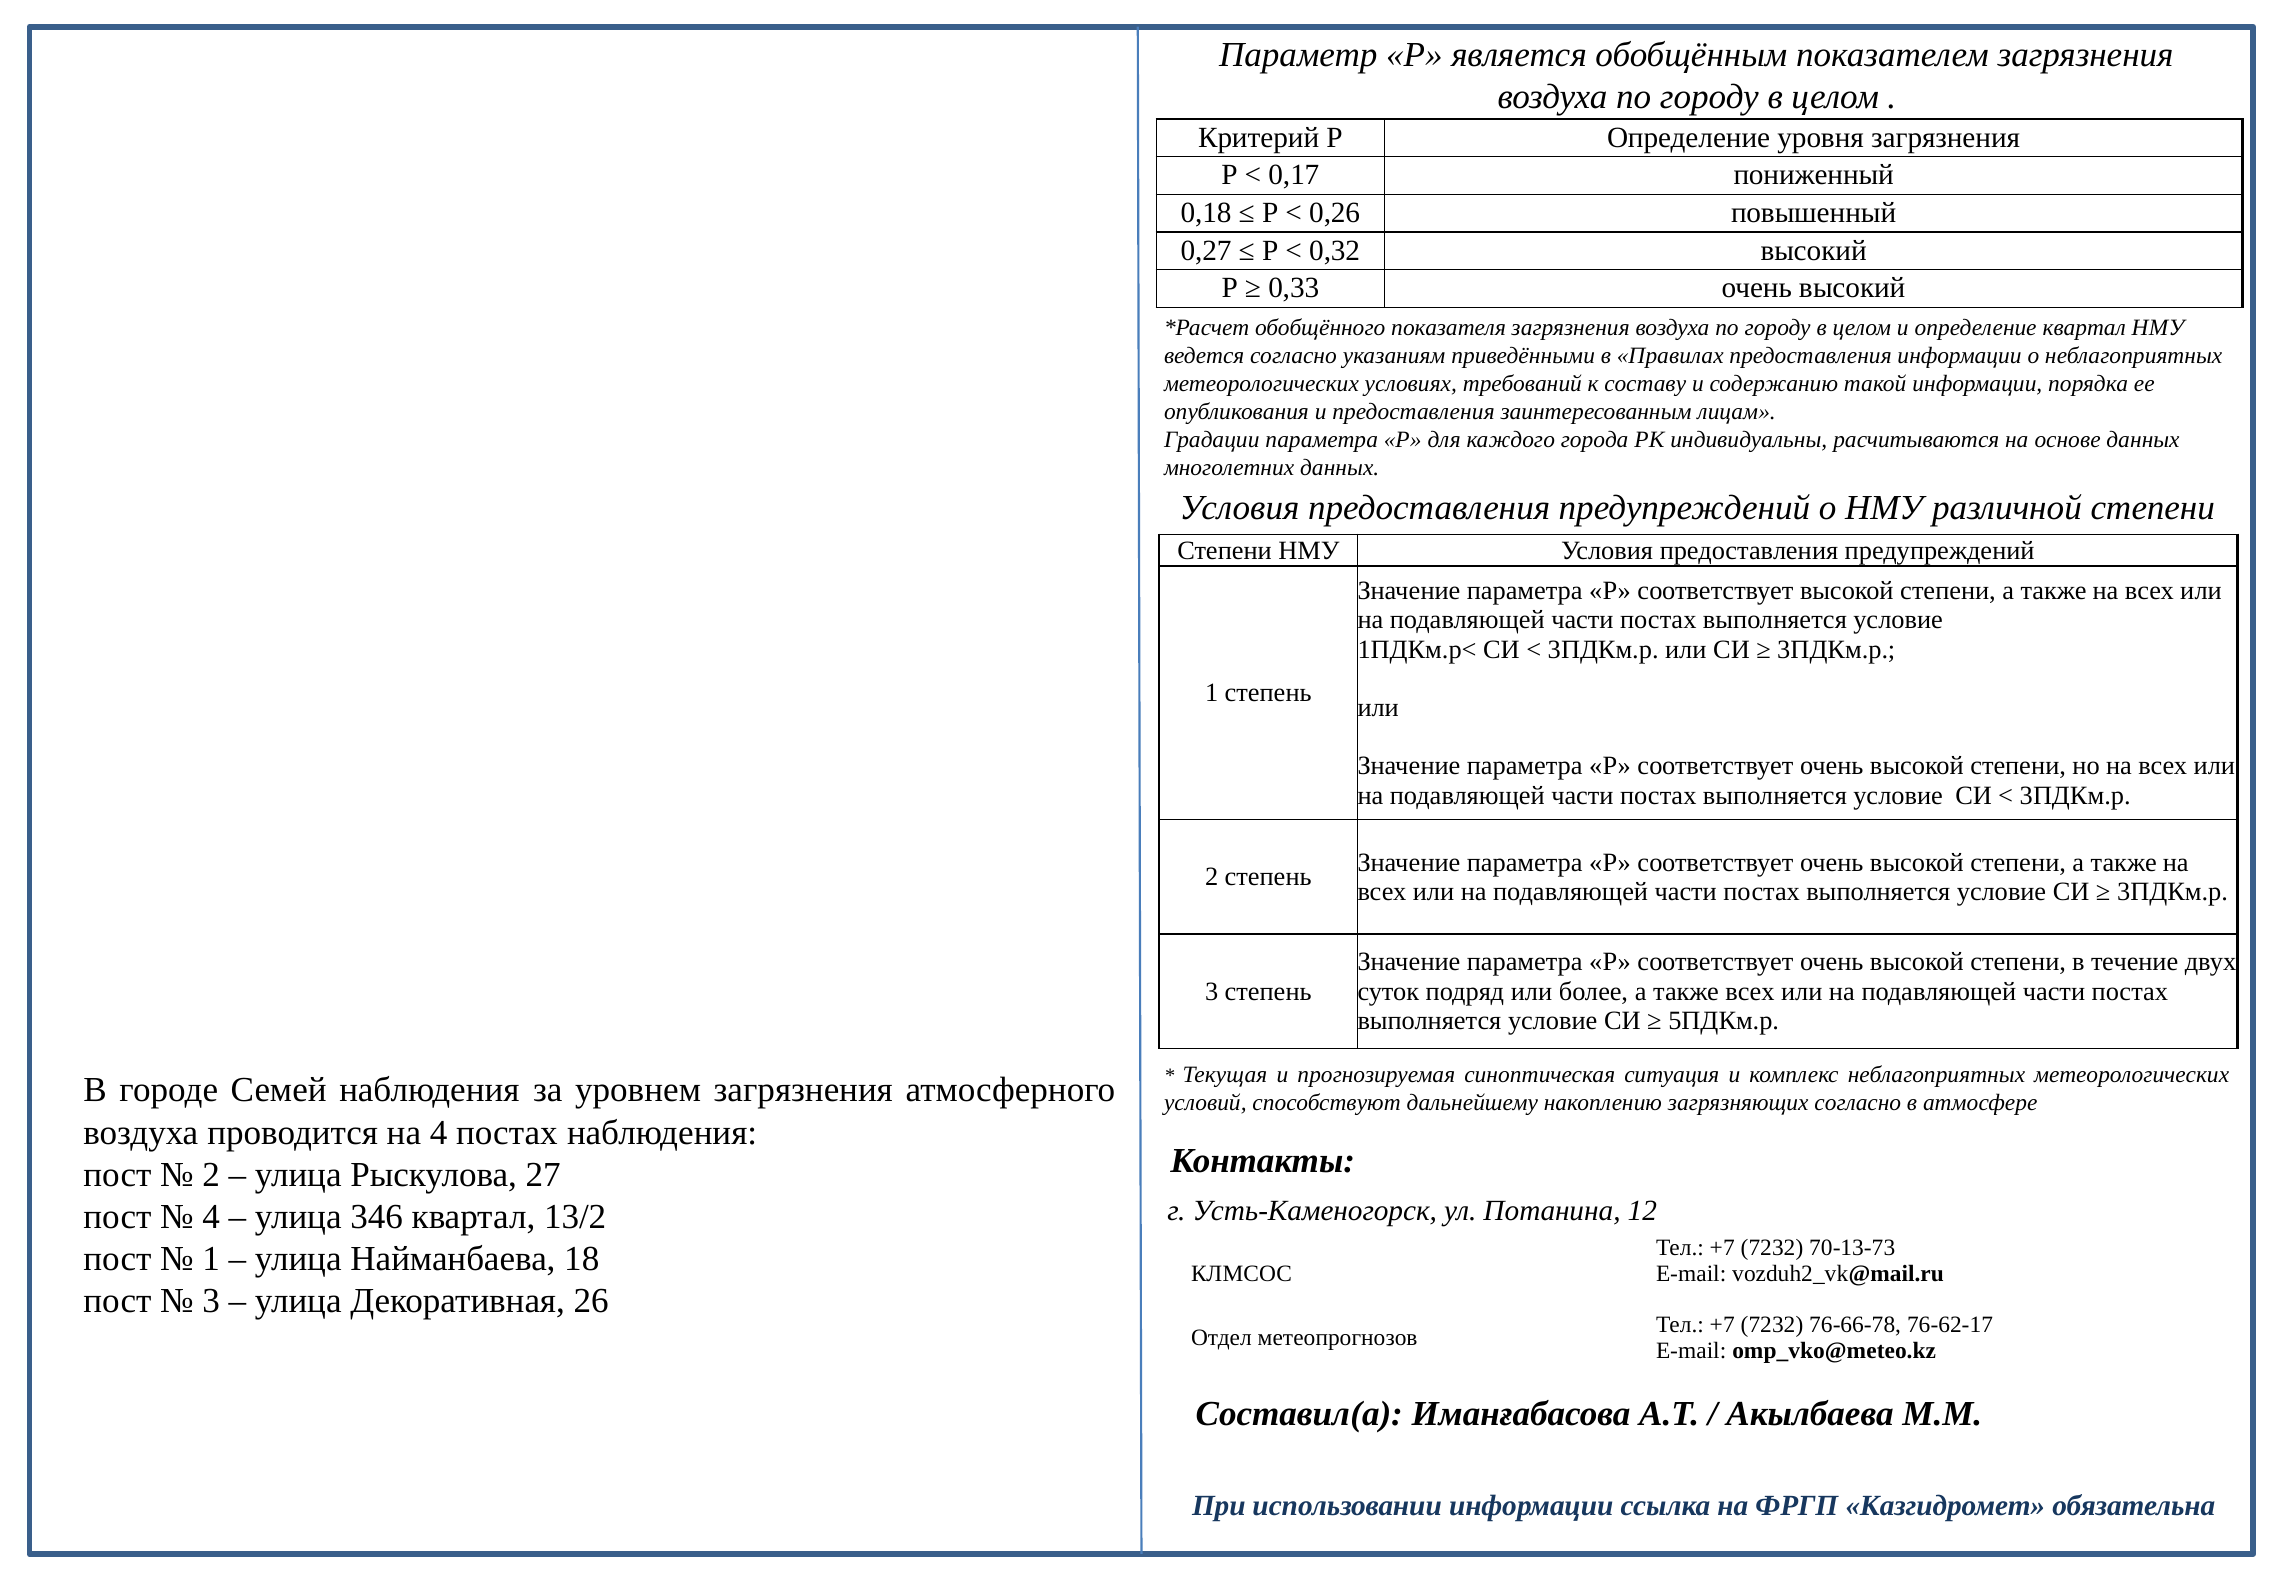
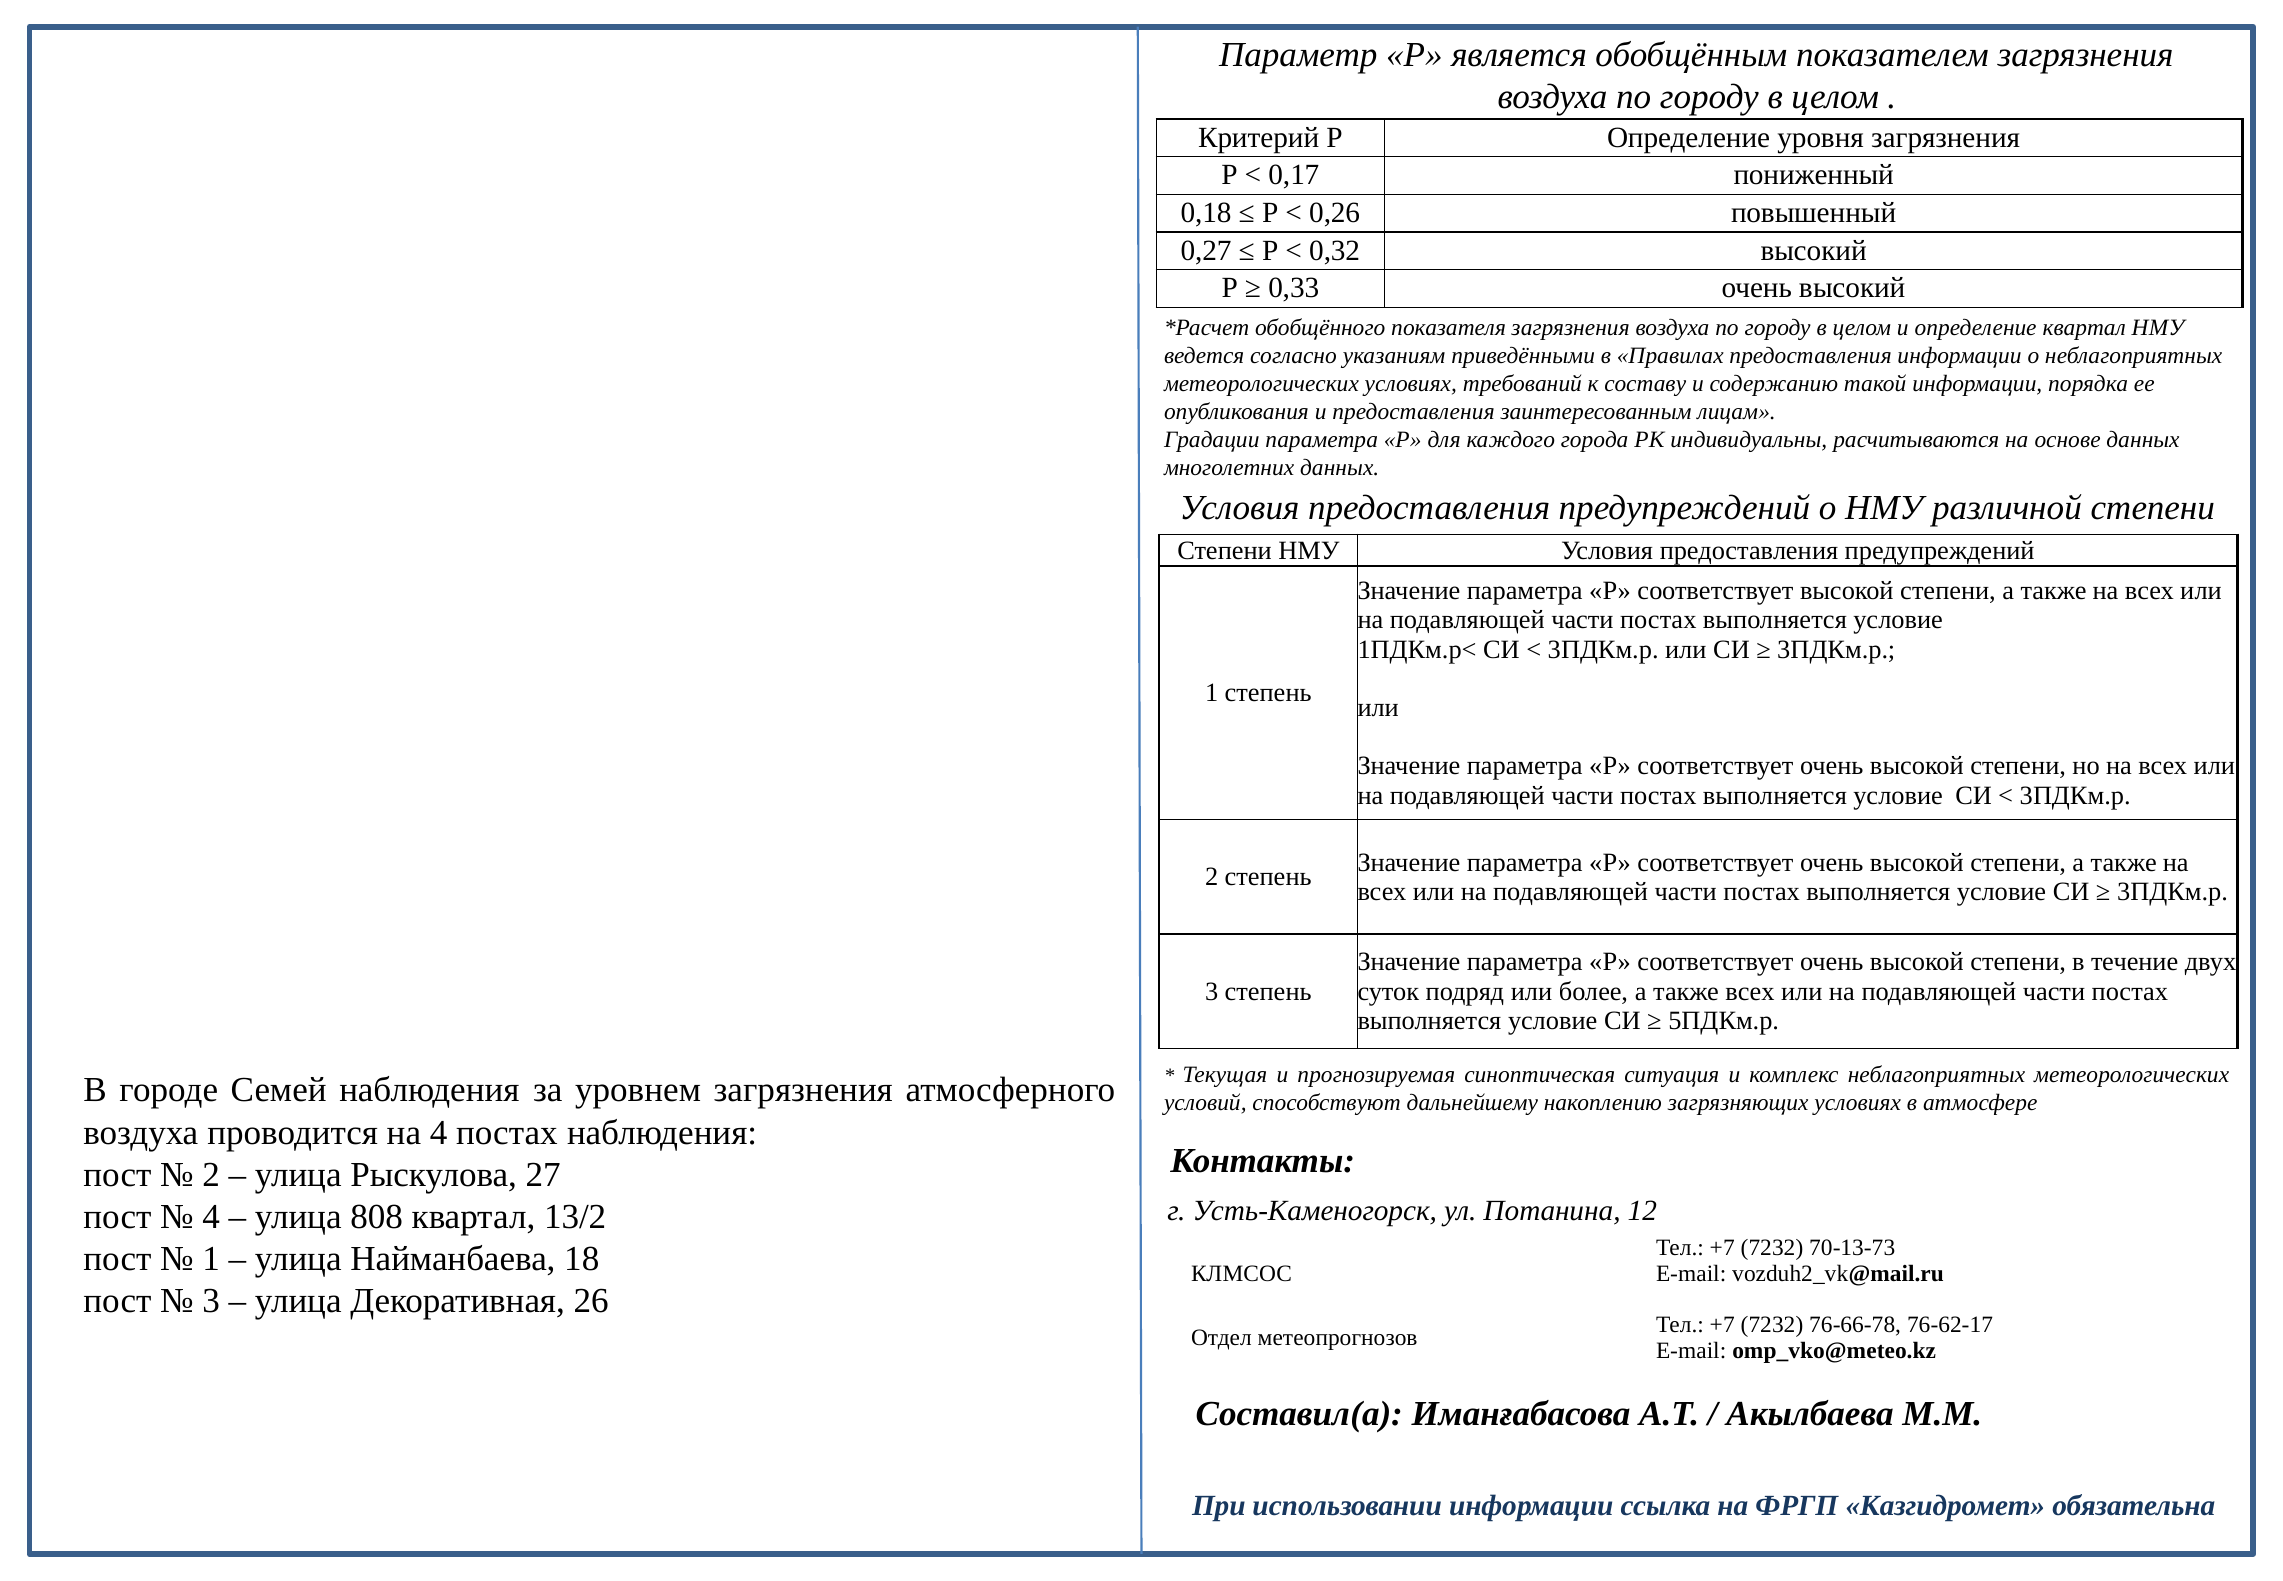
загрязняющих согласно: согласно -> условиях
346: 346 -> 808
